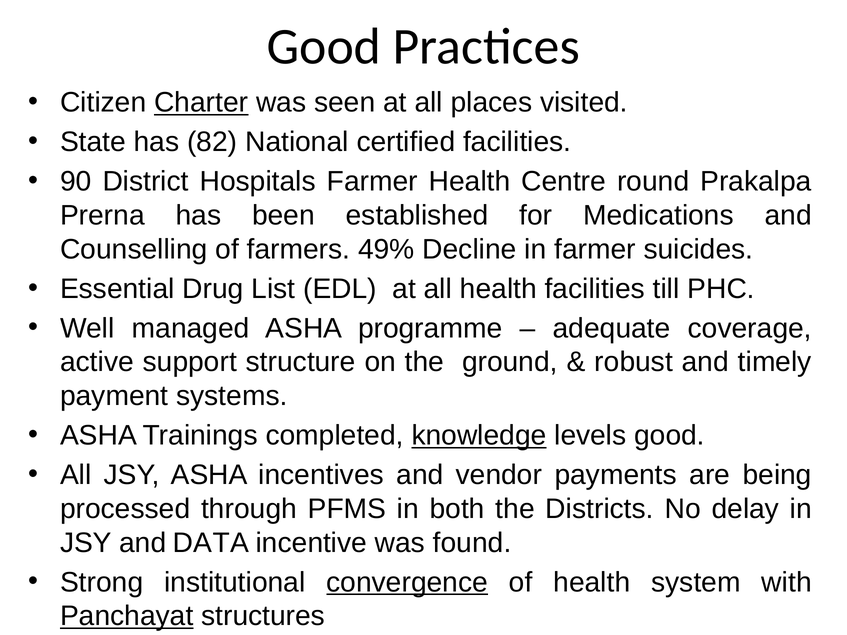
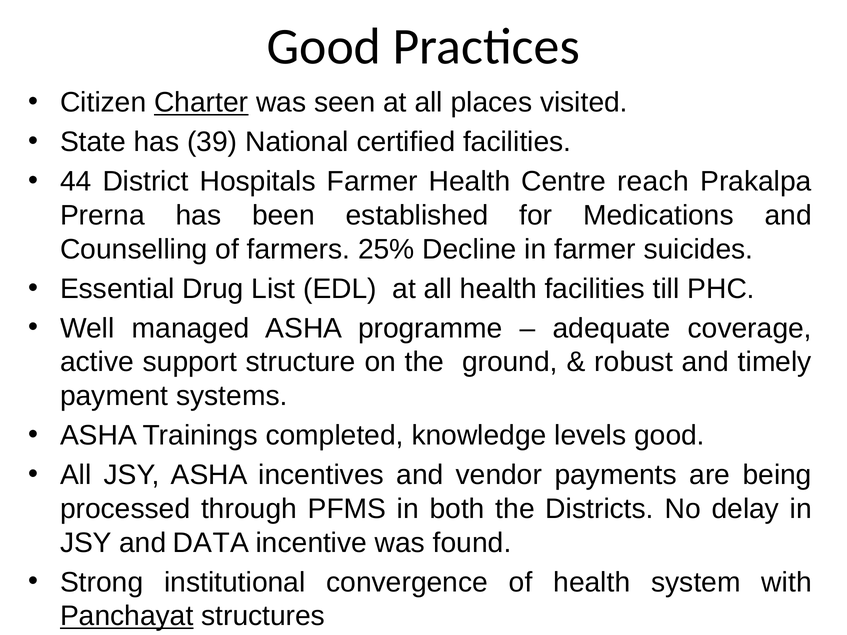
82: 82 -> 39
90: 90 -> 44
round: round -> reach
49%: 49% -> 25%
knowledge underline: present -> none
convergence underline: present -> none
